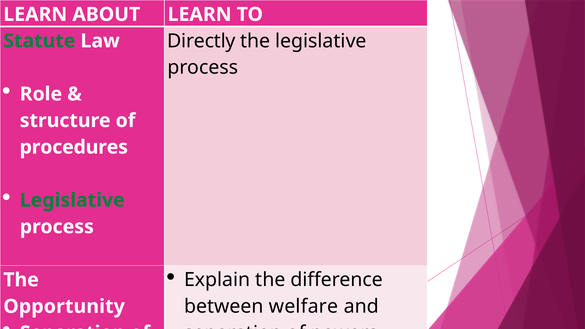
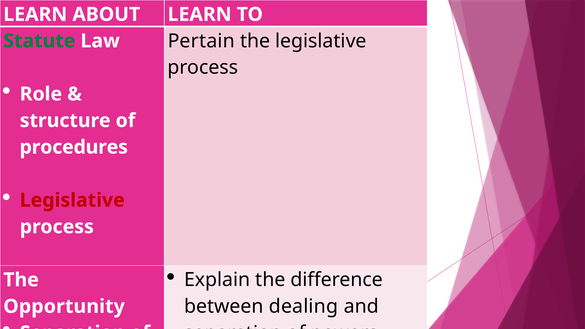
Directly: Directly -> Pertain
Legislative at (72, 200) colour: green -> red
welfare: welfare -> dealing
